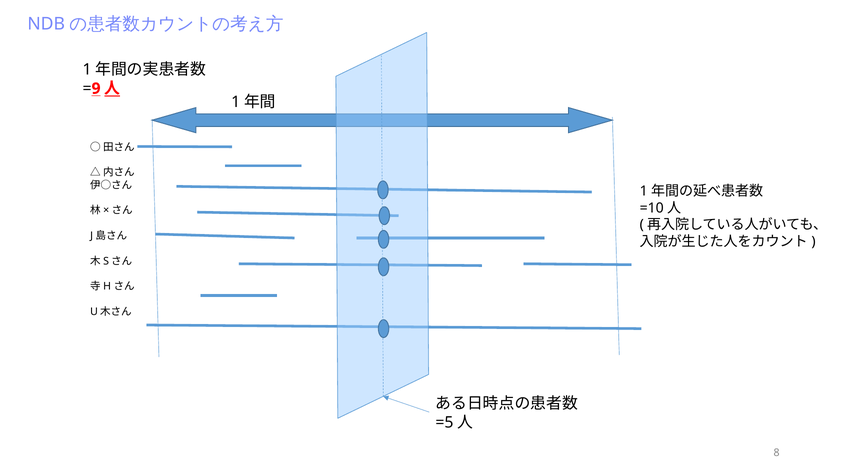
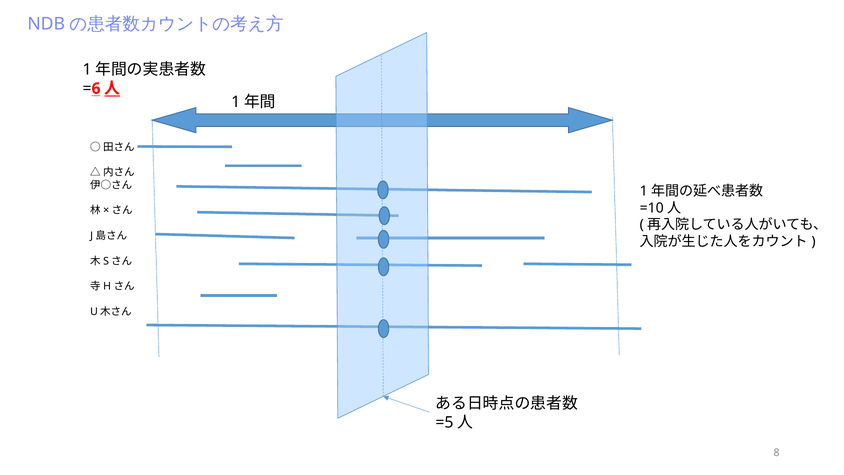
9: 9 -> 6
